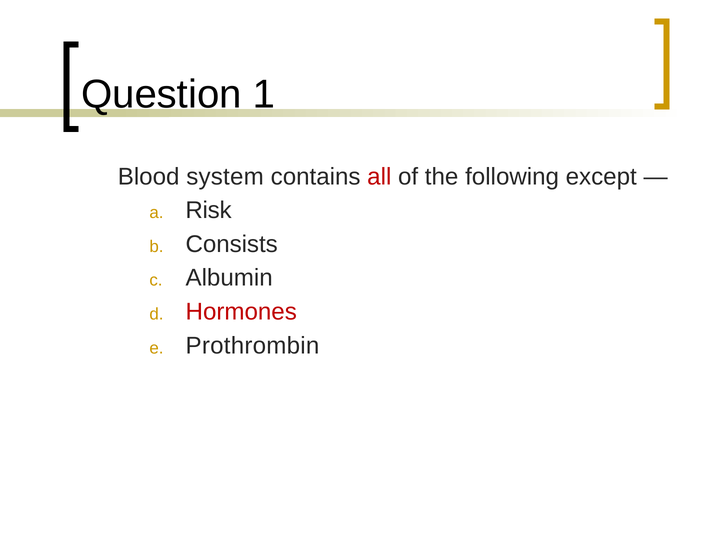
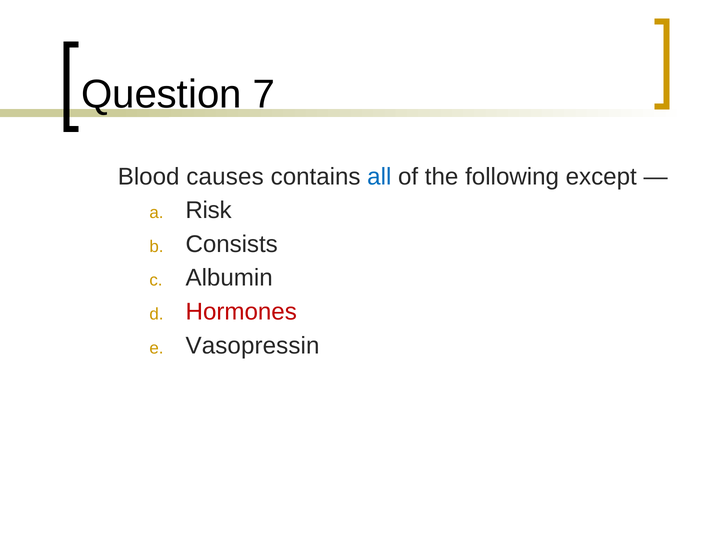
1: 1 -> 7
system: system -> causes
all colour: red -> blue
Prothrombin: Prothrombin -> Vasopressin
